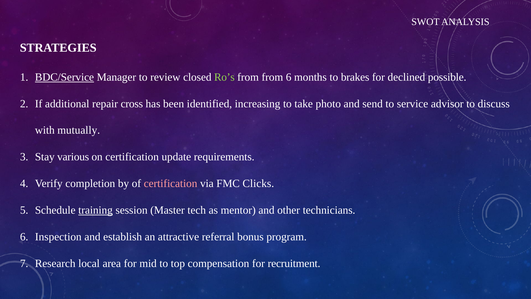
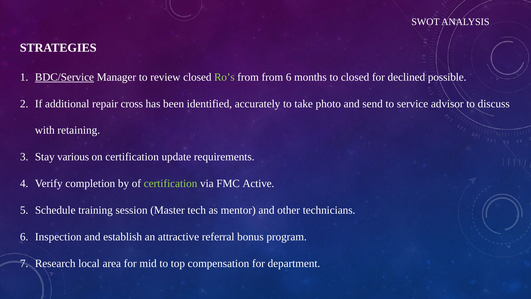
to brakes: brakes -> closed
increasing: increasing -> accurately
mutually: mutually -> retaining
certification at (171, 183) colour: pink -> light green
Clicks: Clicks -> Active
training underline: present -> none
recruitment: recruitment -> department
